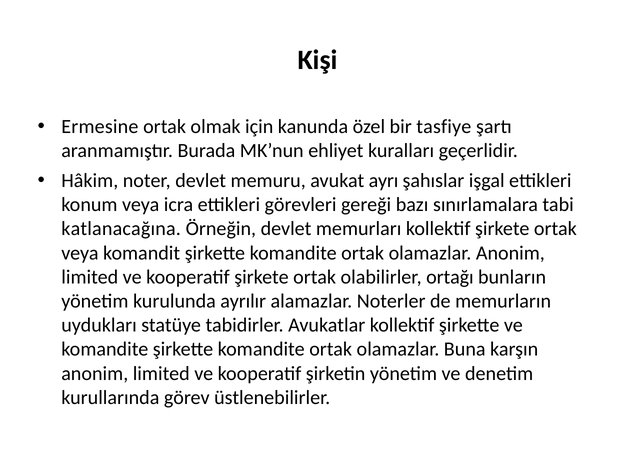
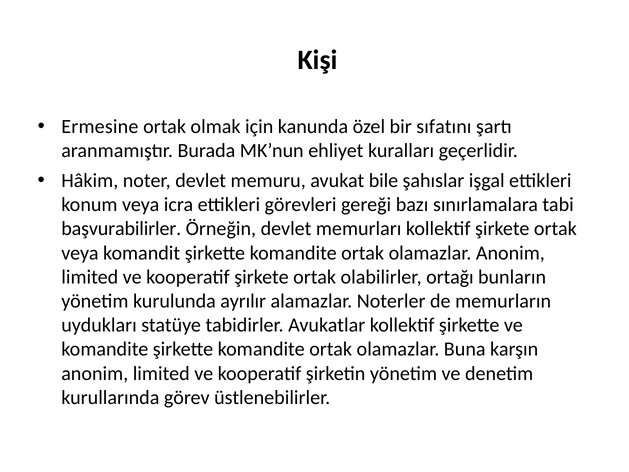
tasfiye: tasfiye -> sıfatını
ayrı: ayrı -> bile
katlanacağına: katlanacağına -> başvurabilirler
